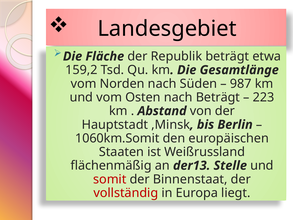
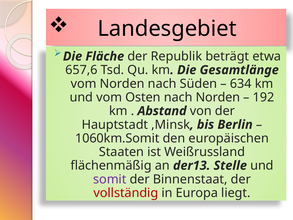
159,2: 159,2 -> 657,6
987: 987 -> 634
nach Beträgt: Beträgt -> Norden
223: 223 -> 192
somit colour: red -> purple
